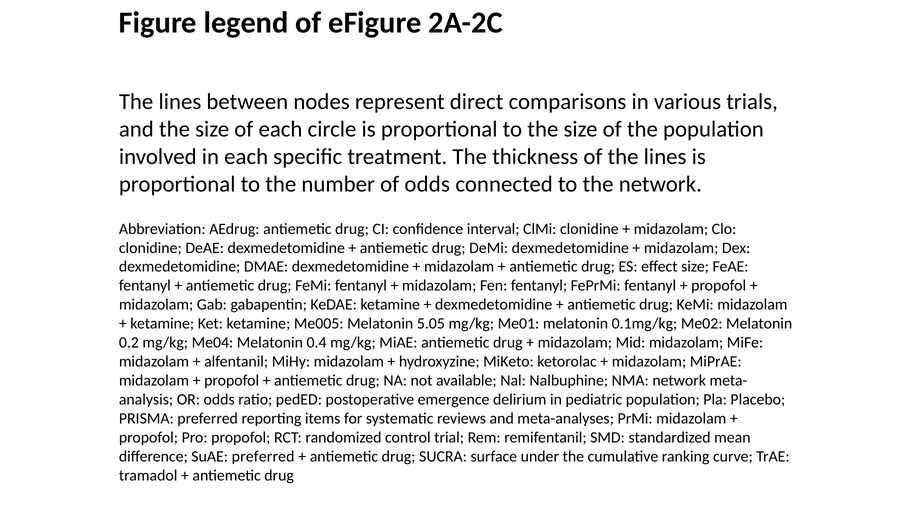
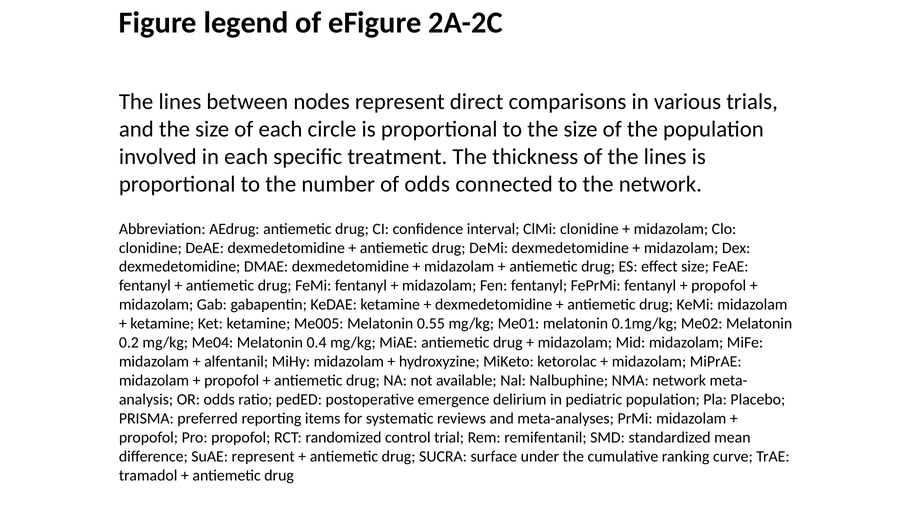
5.05: 5.05 -> 0.55
SuAE preferred: preferred -> represent
